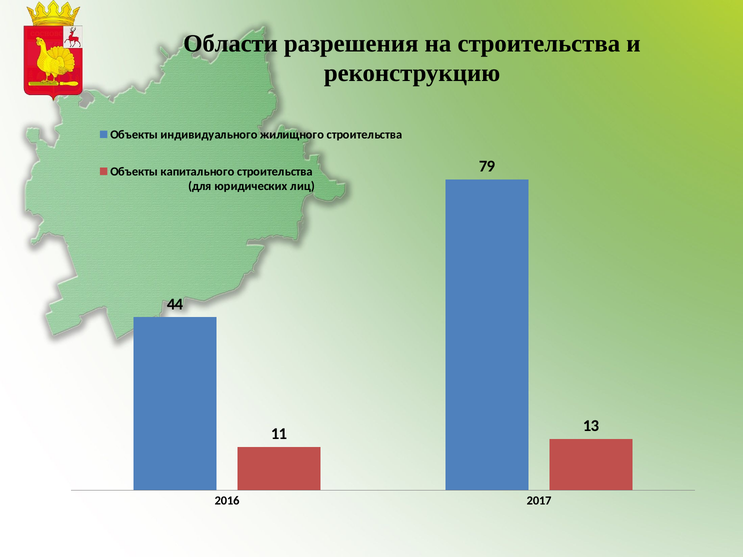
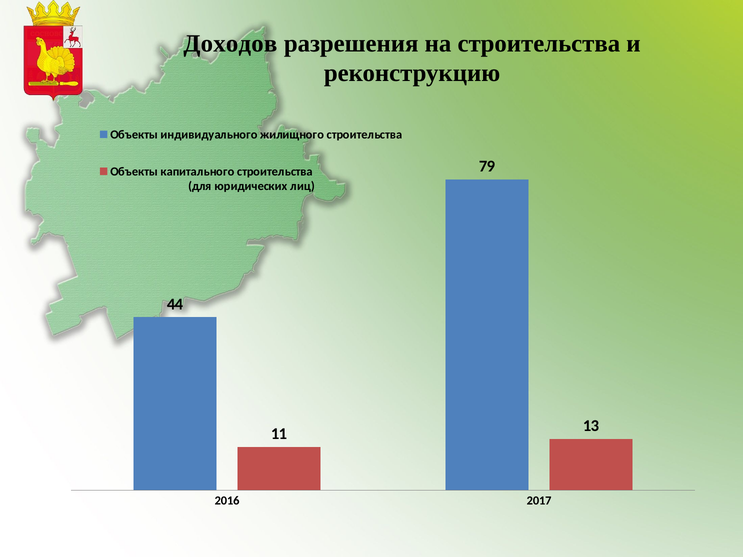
Области: Области -> Доходов
